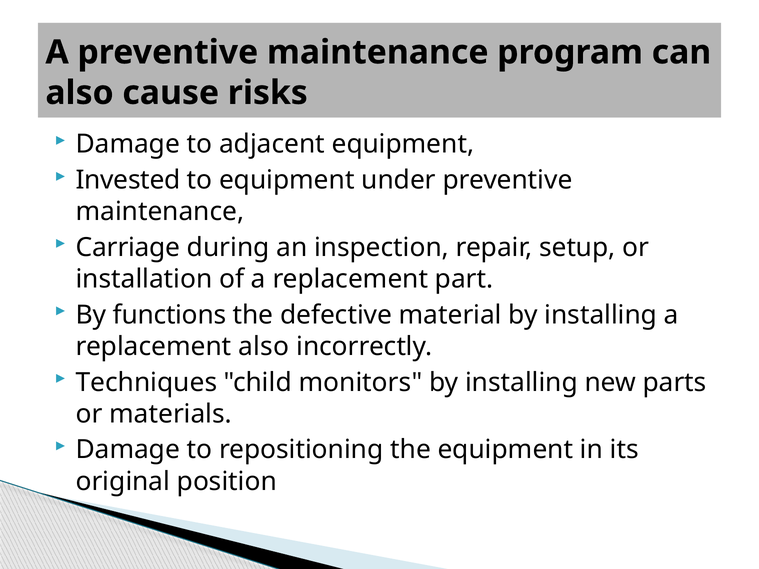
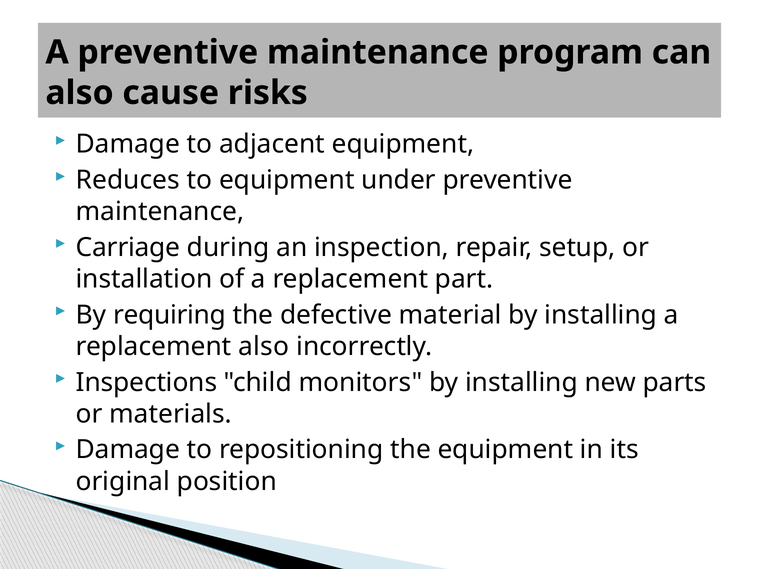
Invested: Invested -> Reduces
functions: functions -> requiring
Techniques: Techniques -> Inspections
